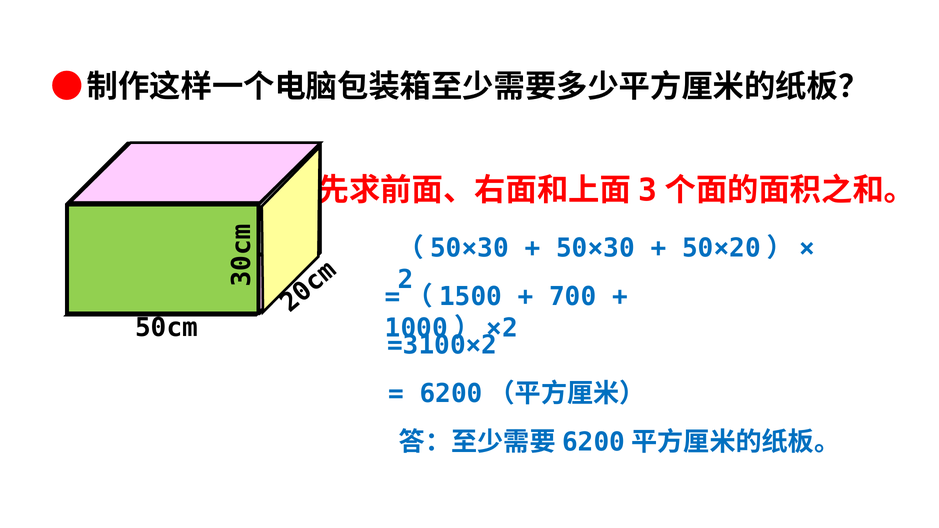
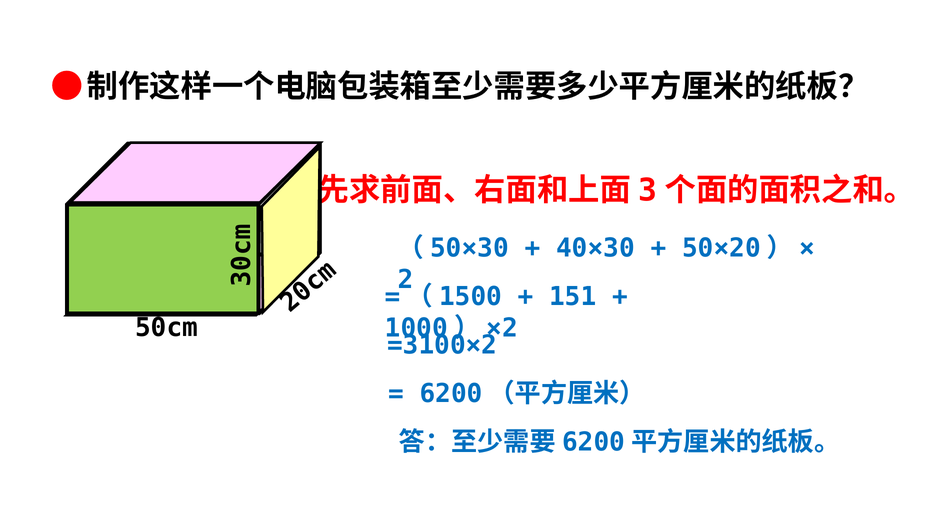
50×30: 50×30 -> 40×30
700: 700 -> 151
